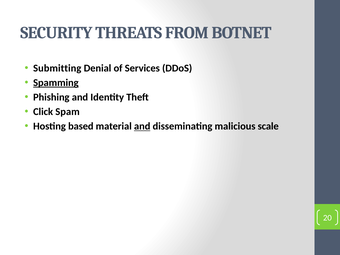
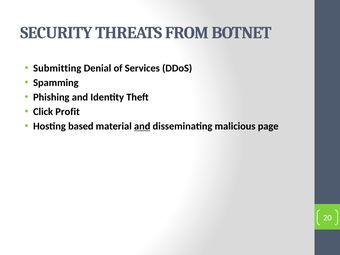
Spamming underline: present -> none
Spam: Spam -> Profit
scale: scale -> page
